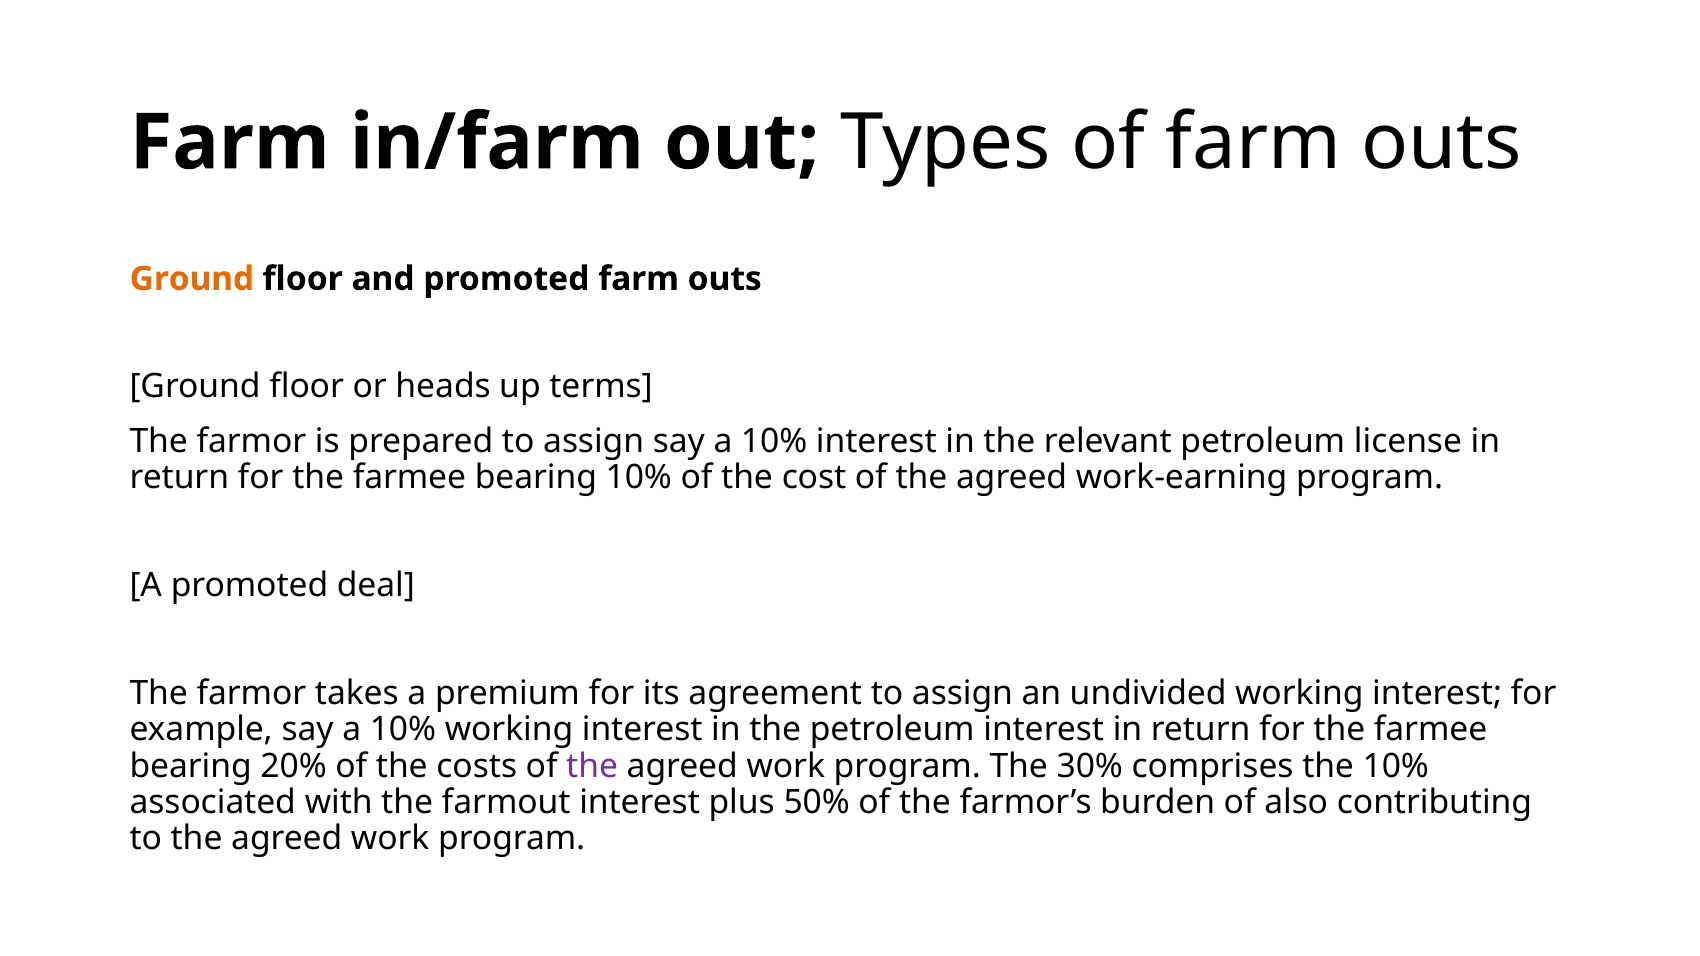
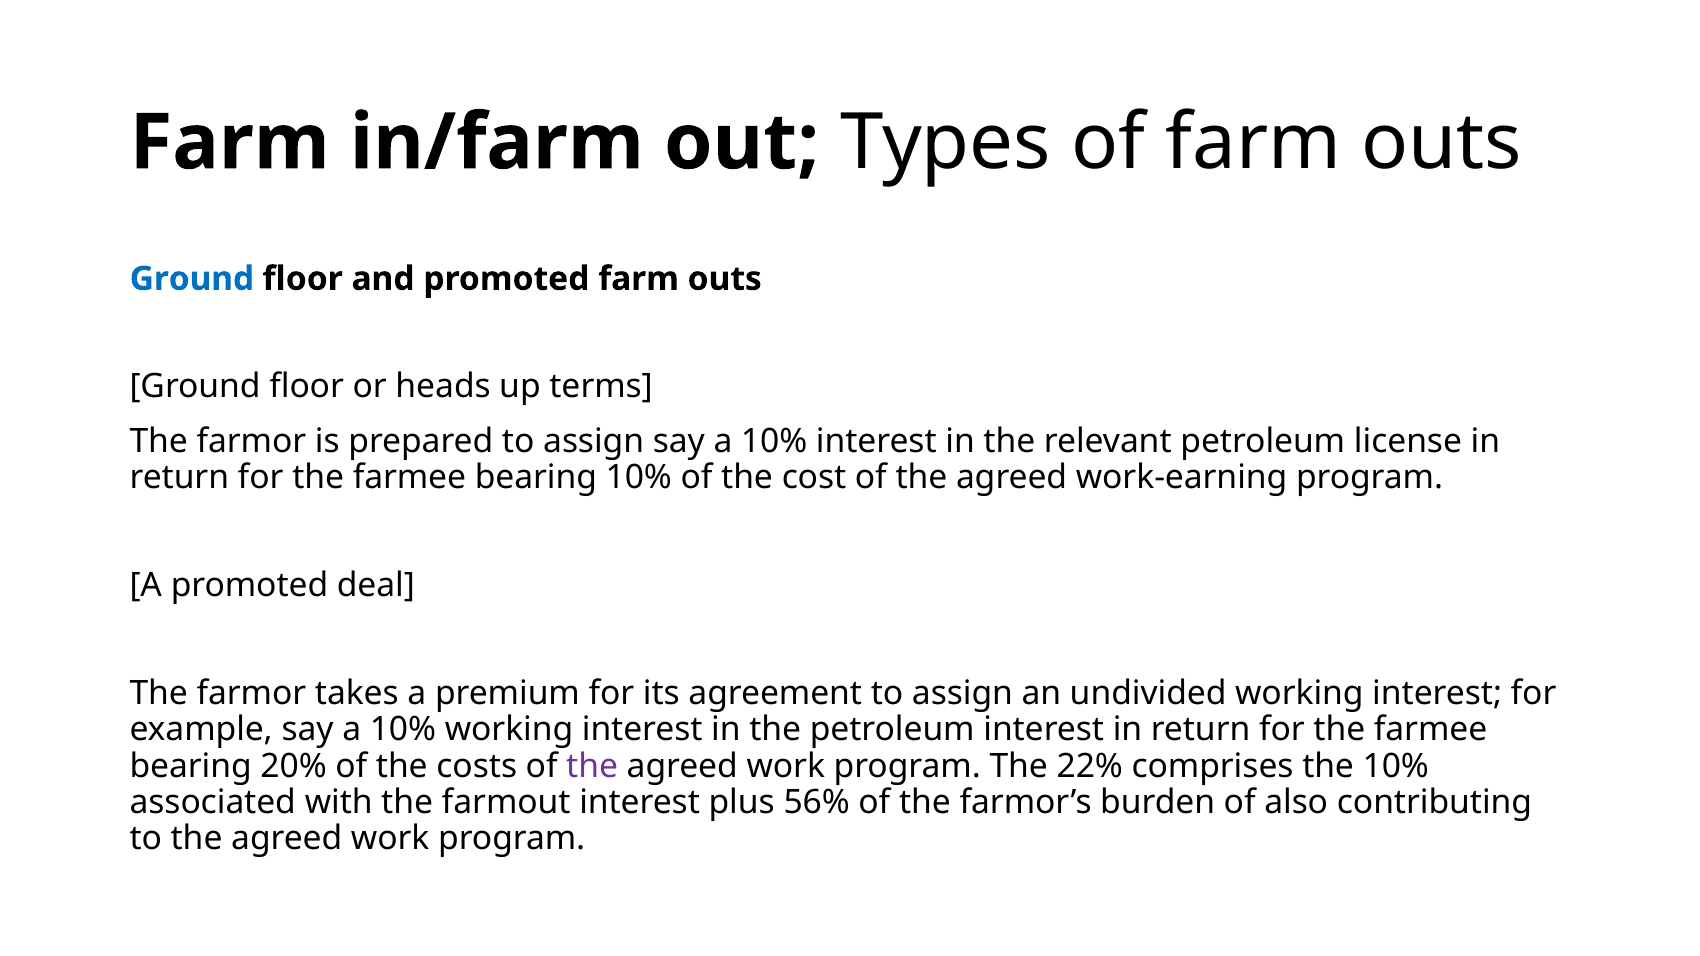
Ground at (192, 279) colour: orange -> blue
30%: 30% -> 22%
50%: 50% -> 56%
